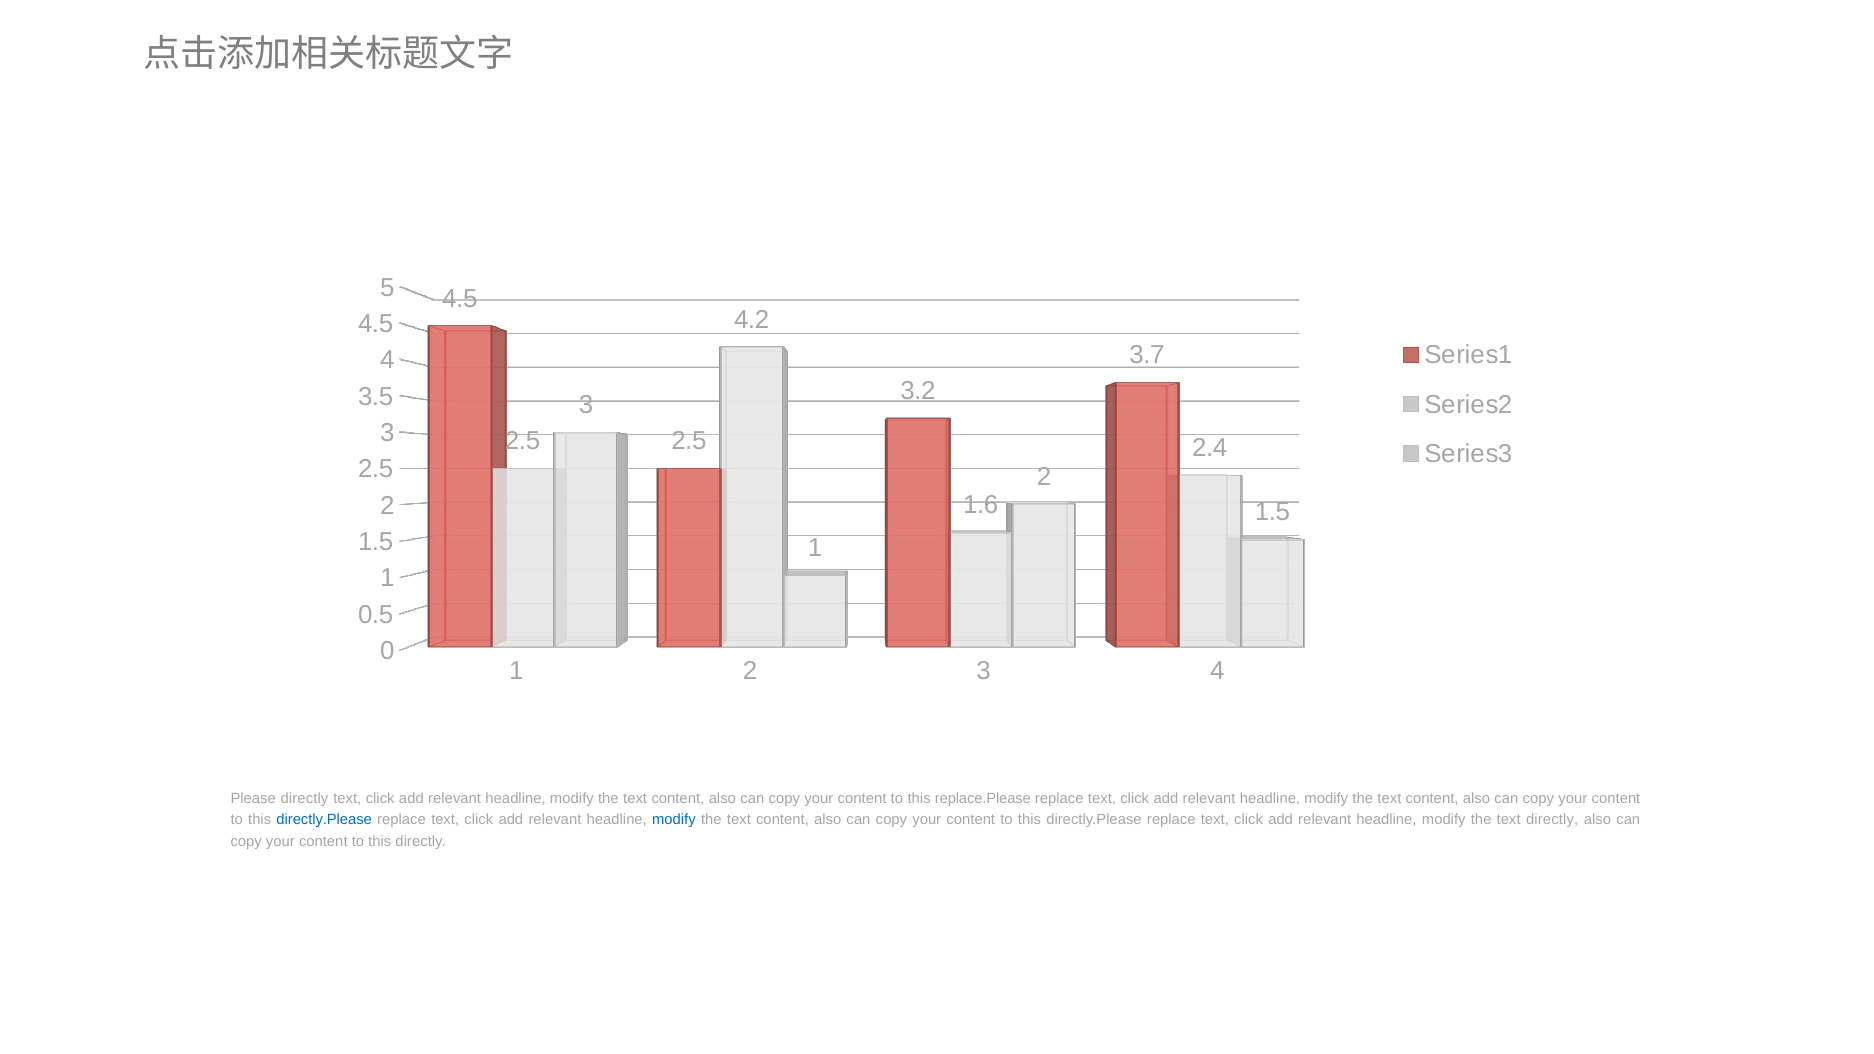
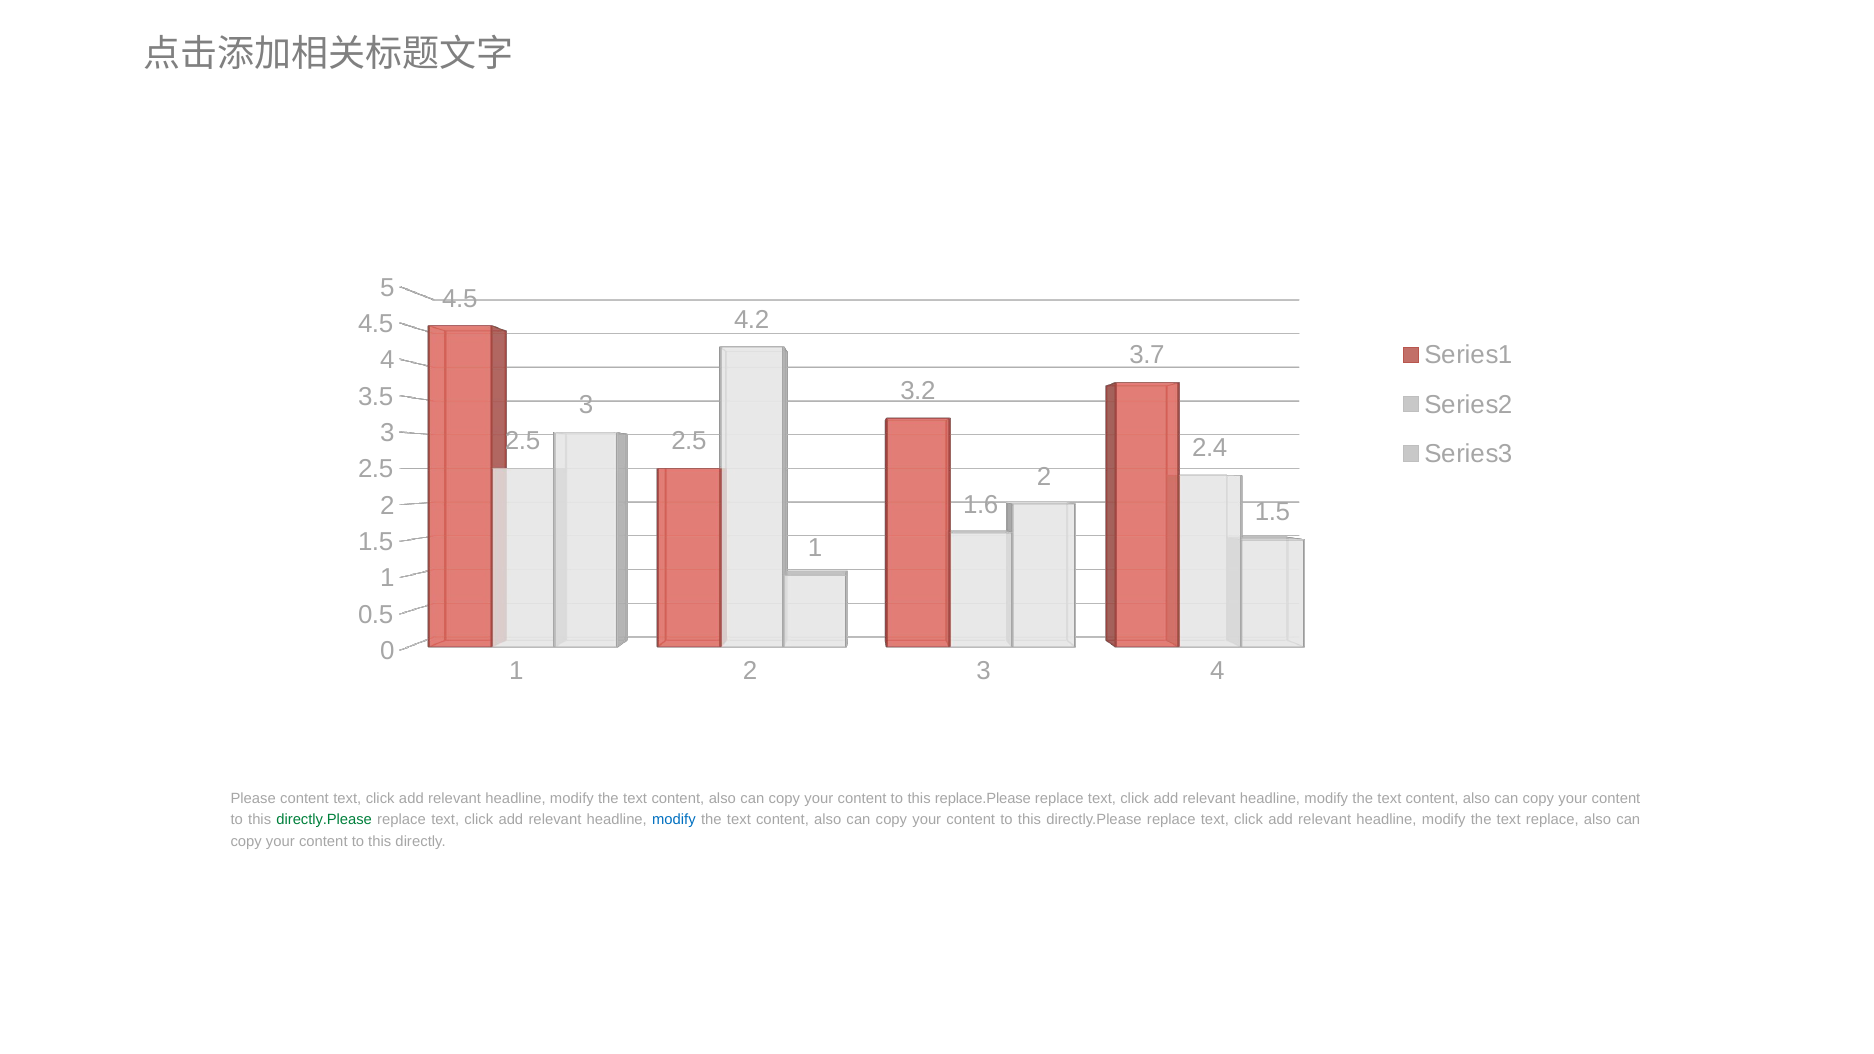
Please directly: directly -> content
directly.Please at (324, 820) colour: blue -> green
text directly: directly -> replace
